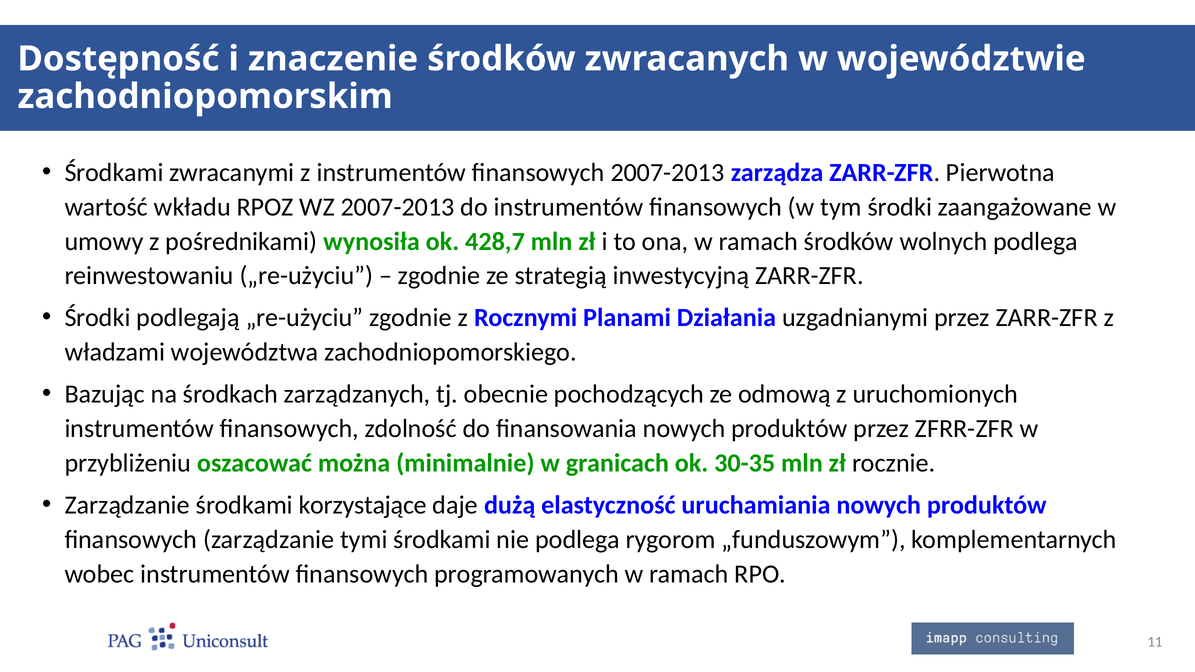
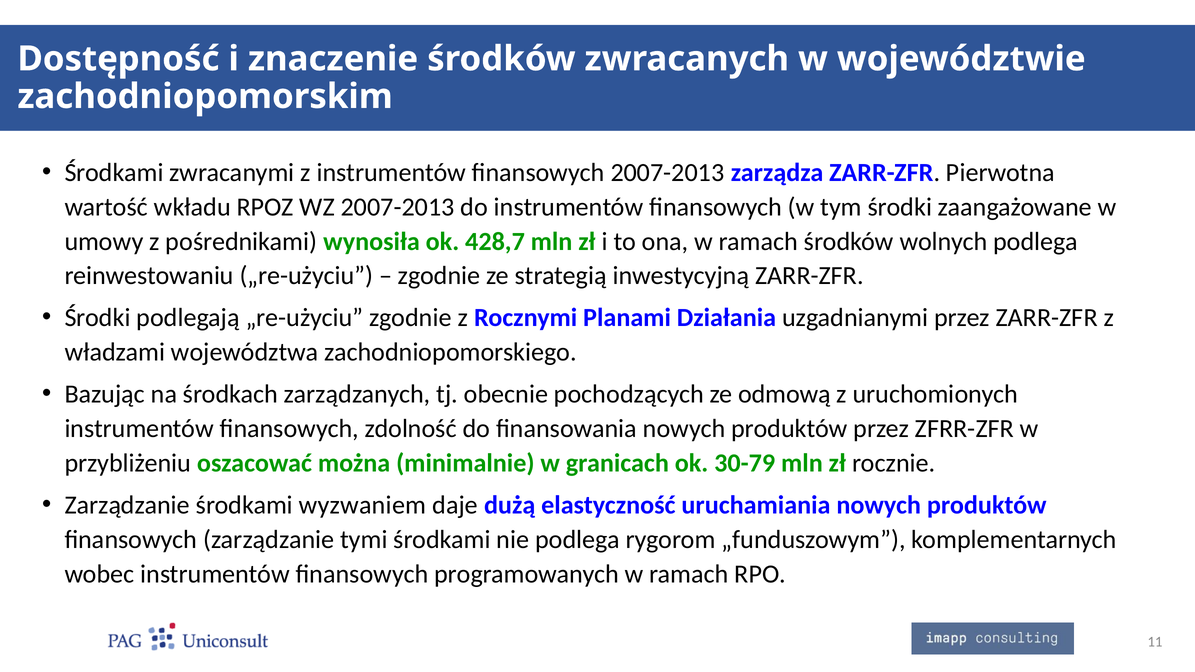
30-35: 30-35 -> 30-79
korzystające: korzystające -> wyzwaniem
